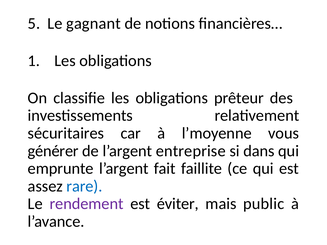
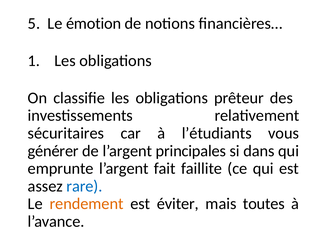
gagnant: gagnant -> émotion
l’moyenne: l’moyenne -> l’étudiants
entreprise: entreprise -> principales
rendement colour: purple -> orange
public: public -> toutes
